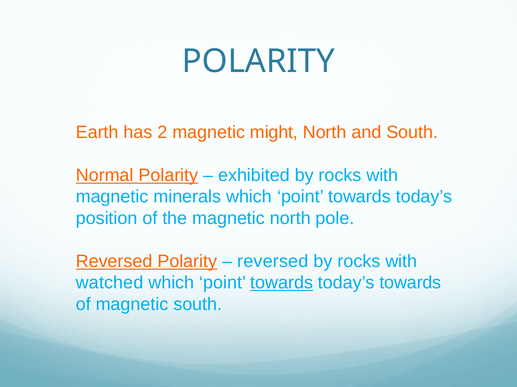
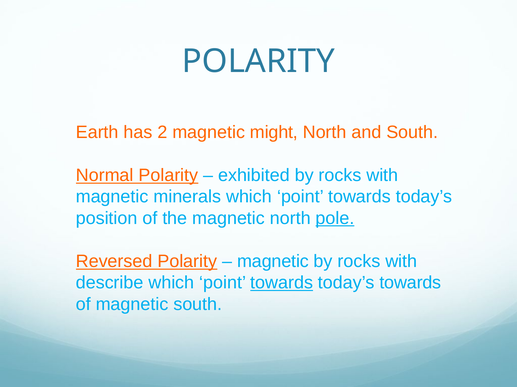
pole underline: none -> present
reversed at (273, 262): reversed -> magnetic
watched: watched -> describe
